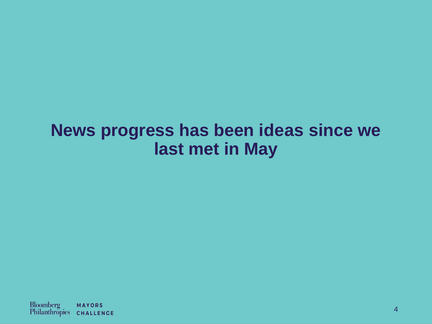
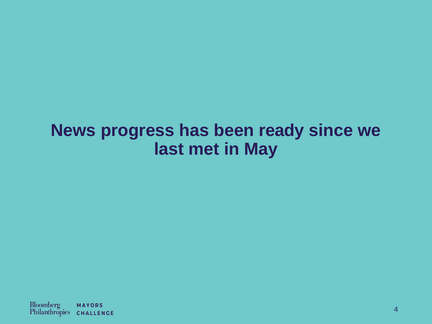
ideas: ideas -> ready
